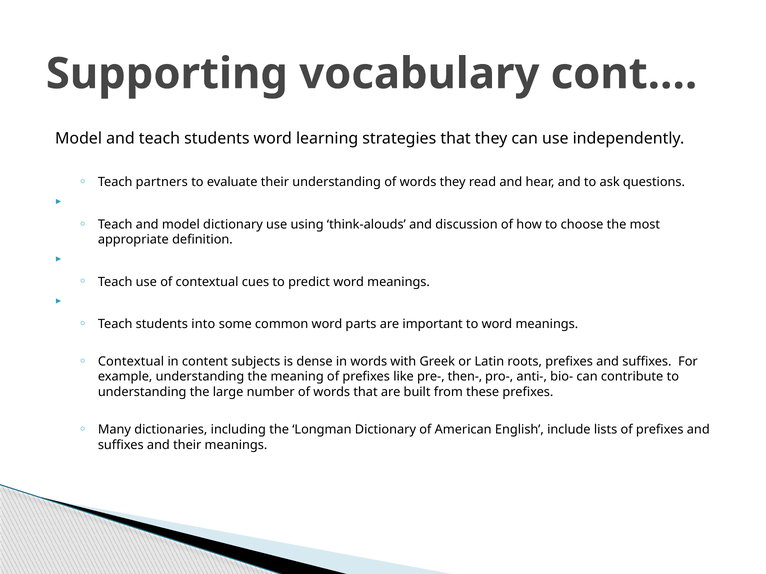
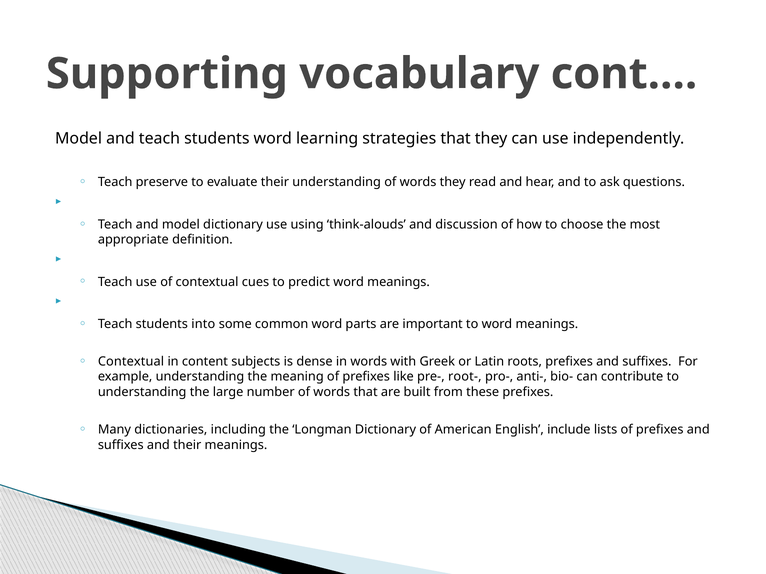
partners: partners -> preserve
then-: then- -> root-
